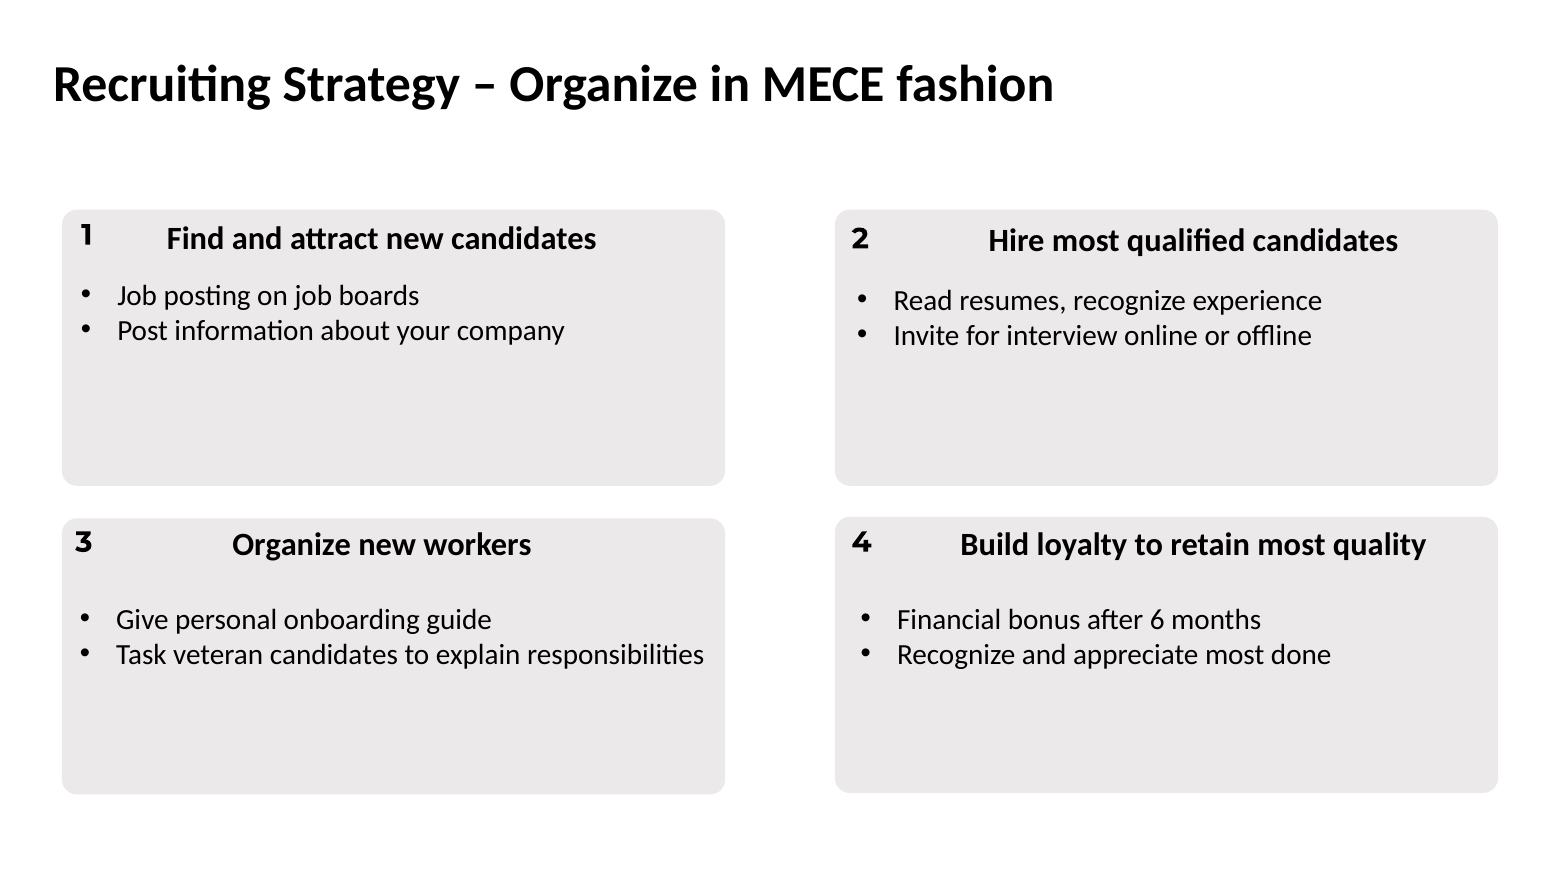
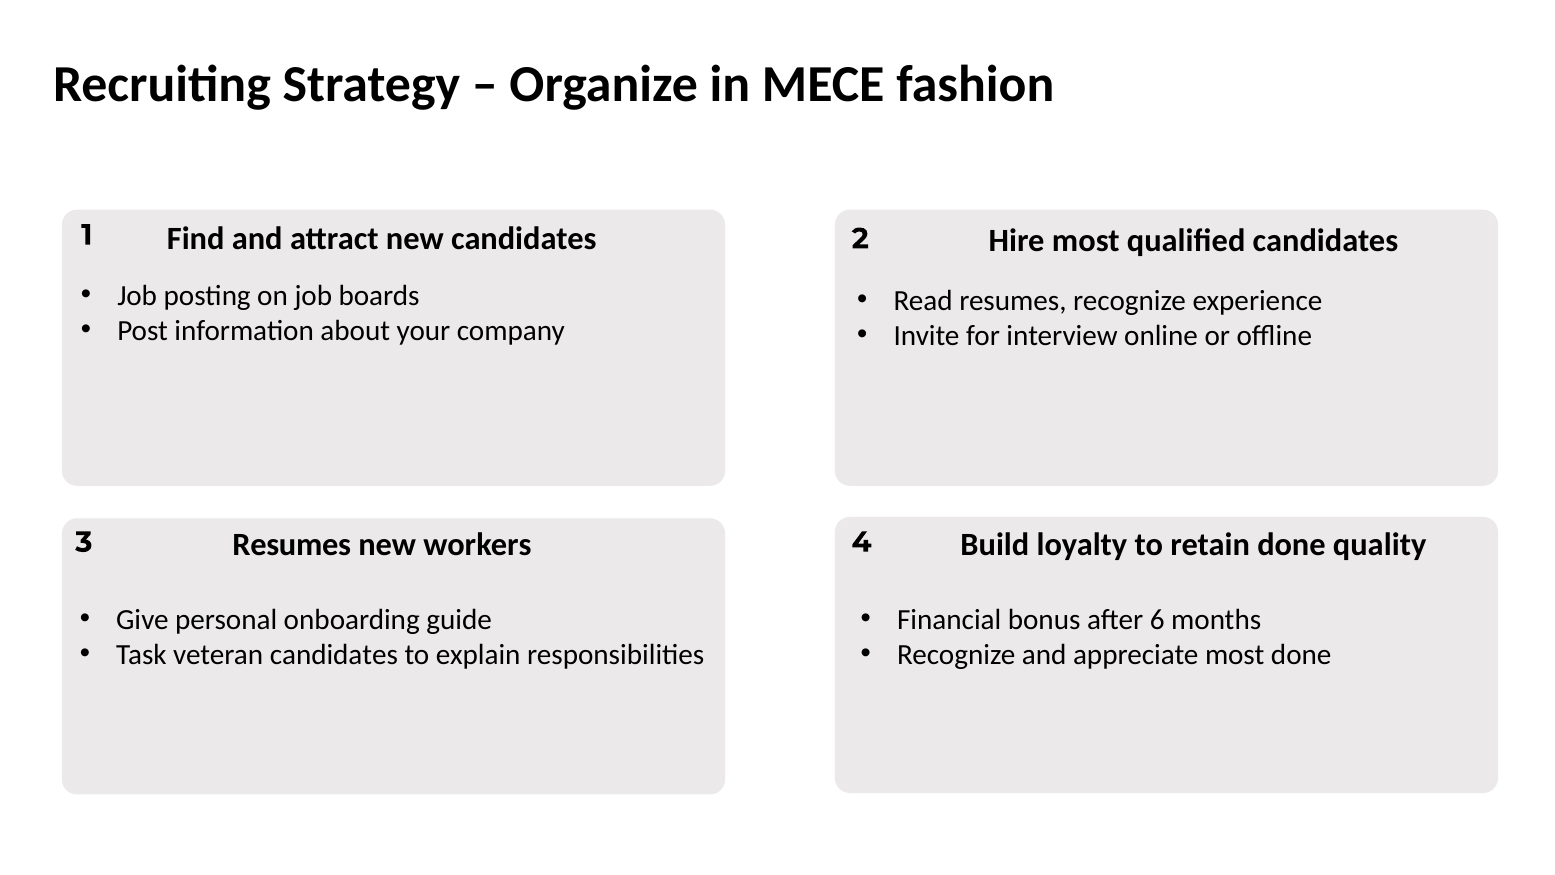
Organize at (292, 544): Organize -> Resumes
retain most: most -> done
